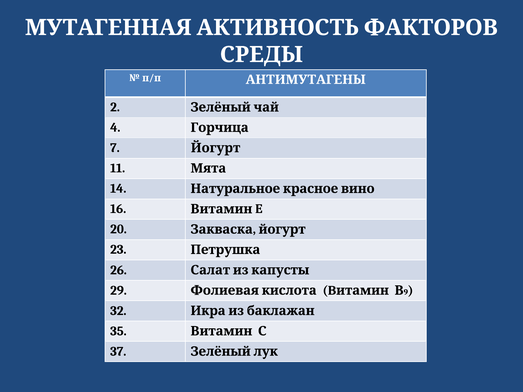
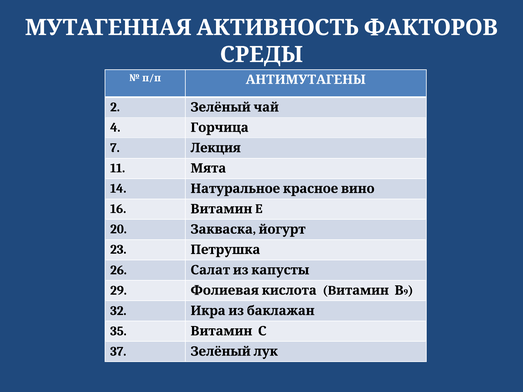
7 Йогурт: Йогурт -> Лекция
